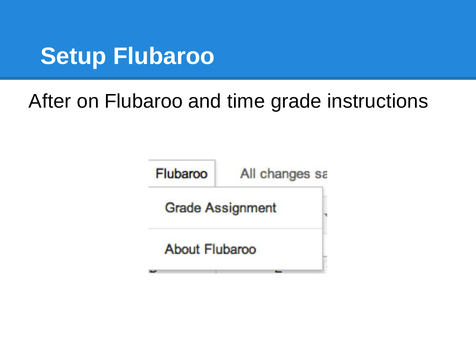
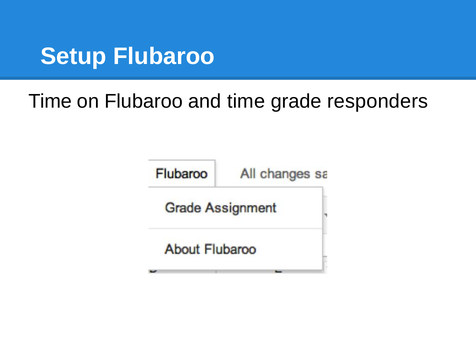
After at (50, 101): After -> Time
instructions: instructions -> responders
